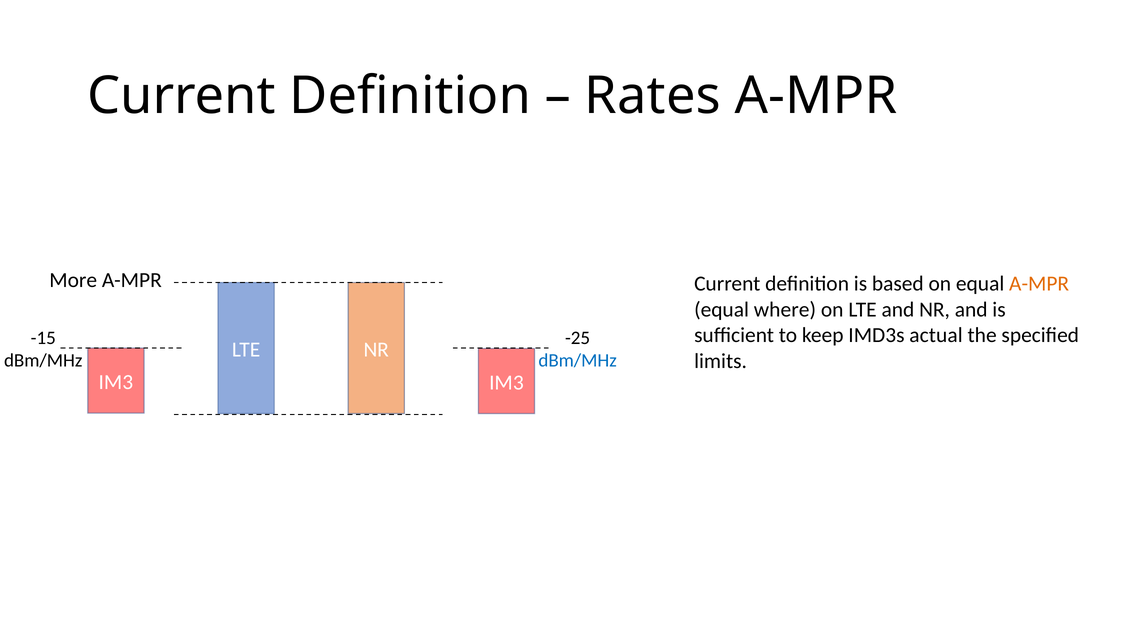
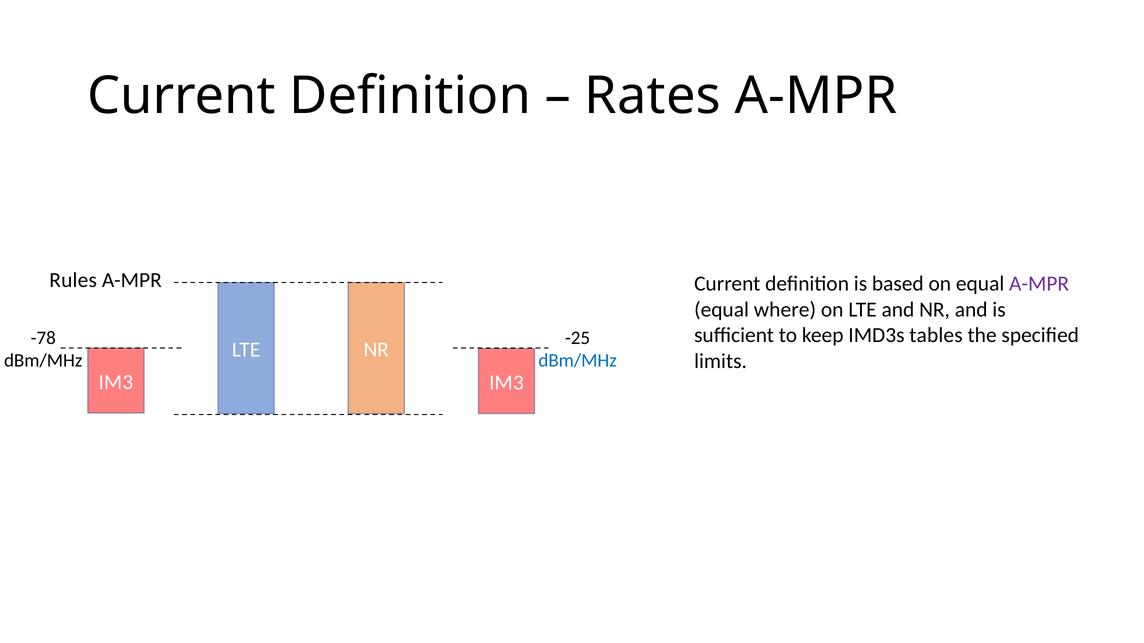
More: More -> Rules
A-MPR at (1039, 284) colour: orange -> purple
actual: actual -> tables
-15: -15 -> -78
